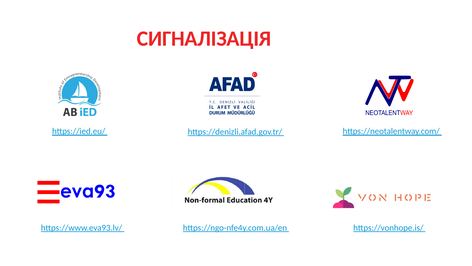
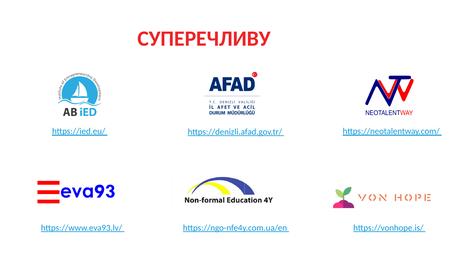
СИГНАЛІЗАЦІЯ: СИГНАЛІЗАЦІЯ -> СУПЕРЕЧЛИВУ
